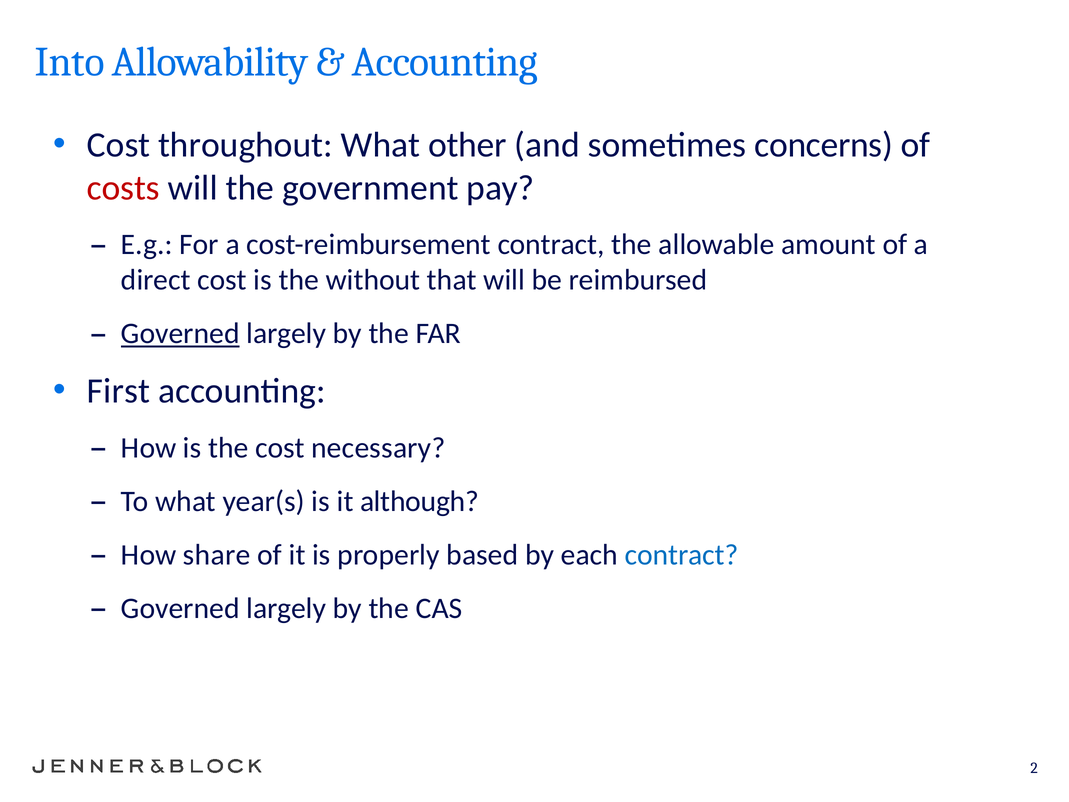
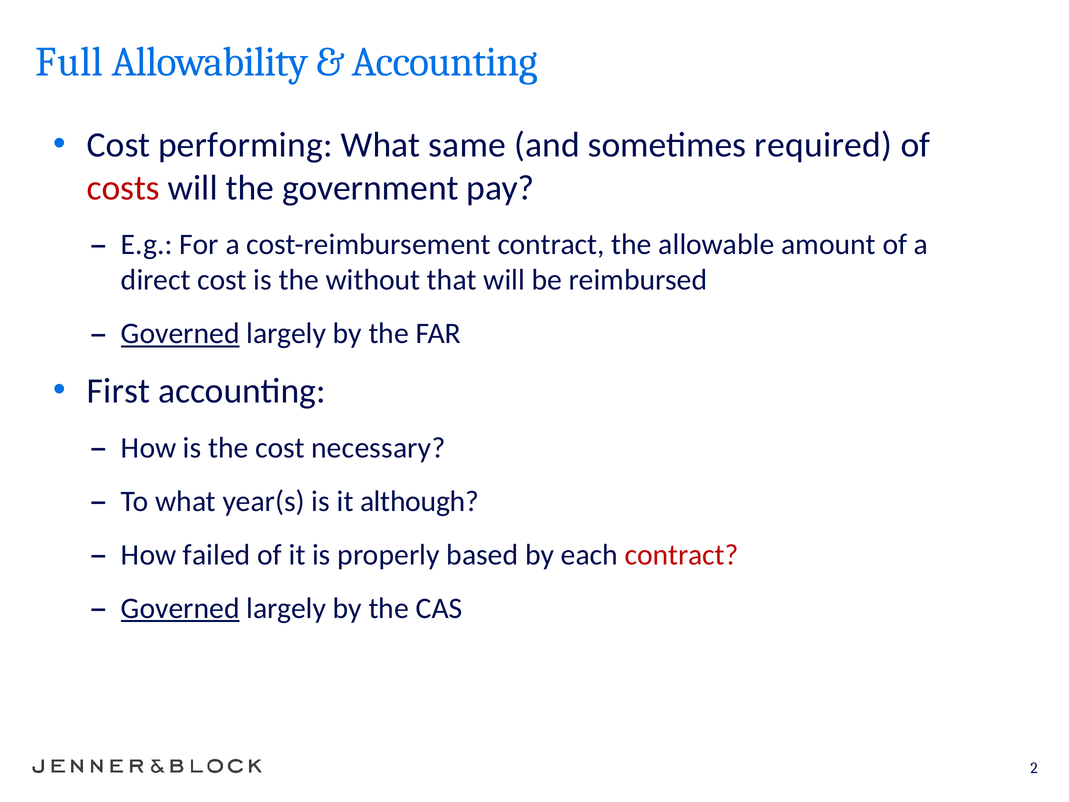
Into: Into -> Full
throughout: throughout -> performing
other: other -> same
concerns: concerns -> required
share: share -> failed
contract at (682, 555) colour: blue -> red
Governed at (180, 608) underline: none -> present
